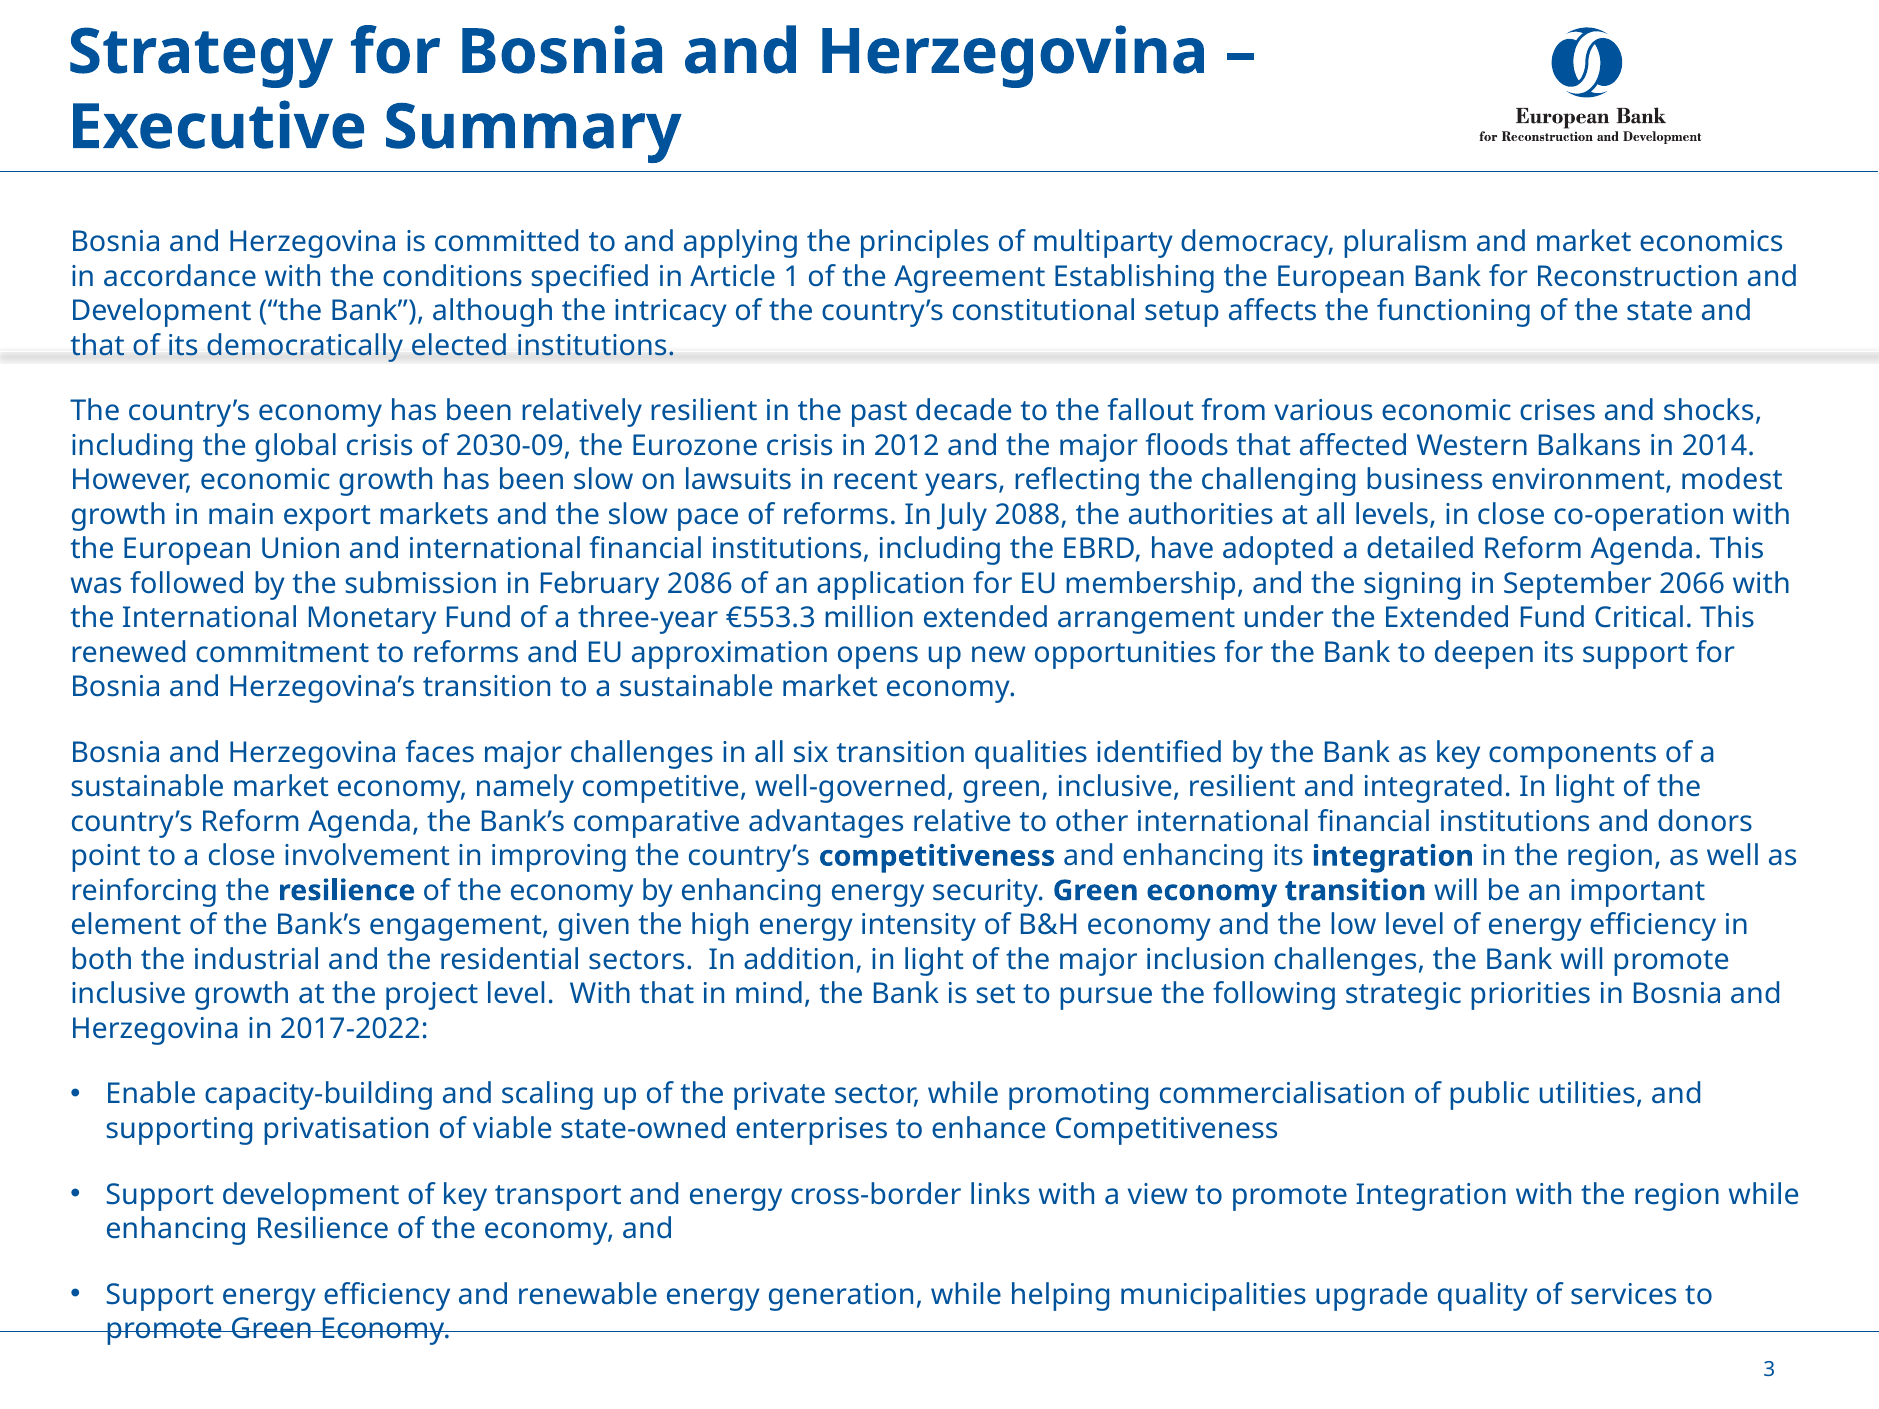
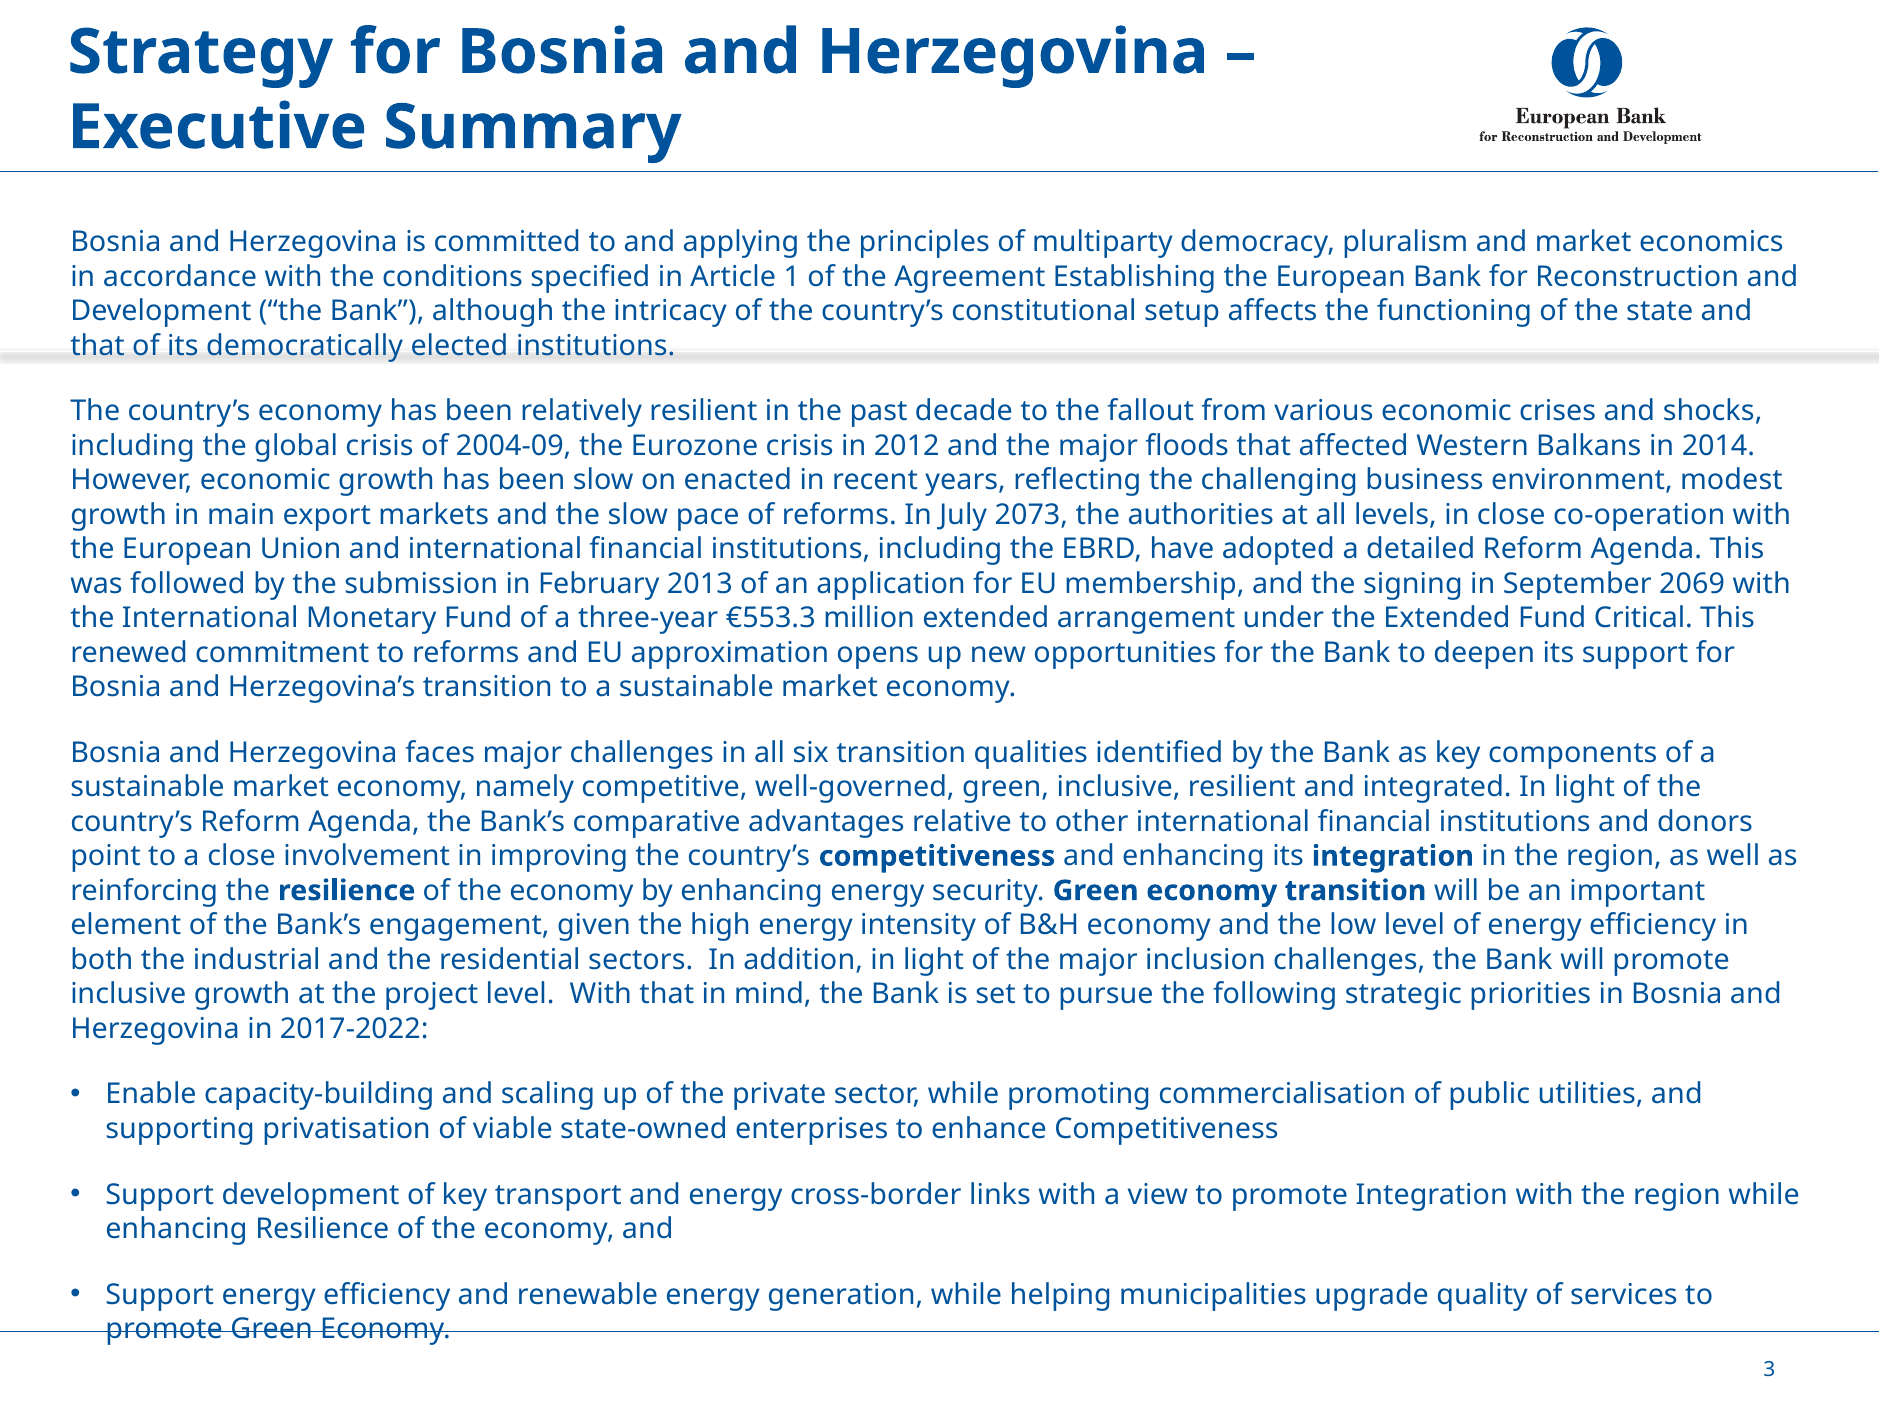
2030-09: 2030-09 -> 2004-09
lawsuits: lawsuits -> enacted
2088: 2088 -> 2073
2086: 2086 -> 2013
2066: 2066 -> 2069
